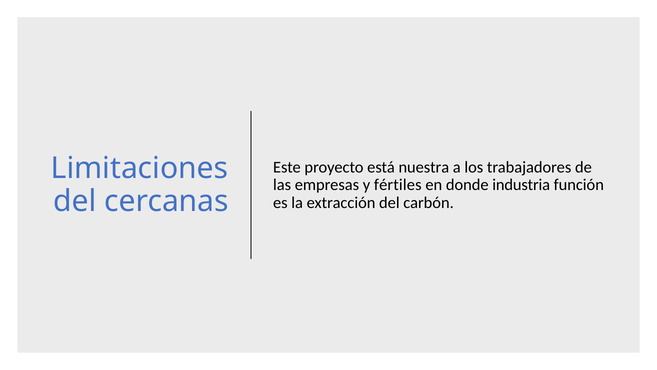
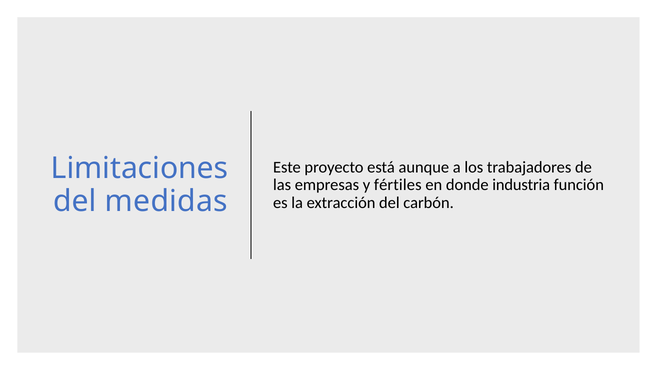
nuestra: nuestra -> aunque
cercanas: cercanas -> medidas
